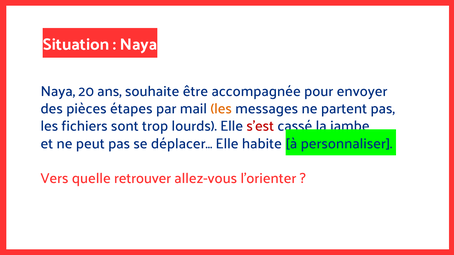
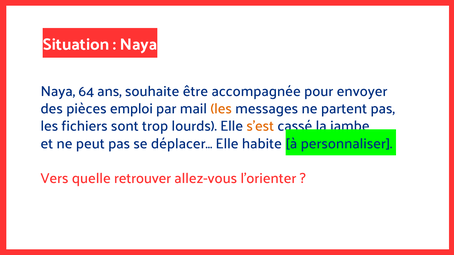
20: 20 -> 64
étapes: étapes -> emploi
s’est colour: red -> orange
